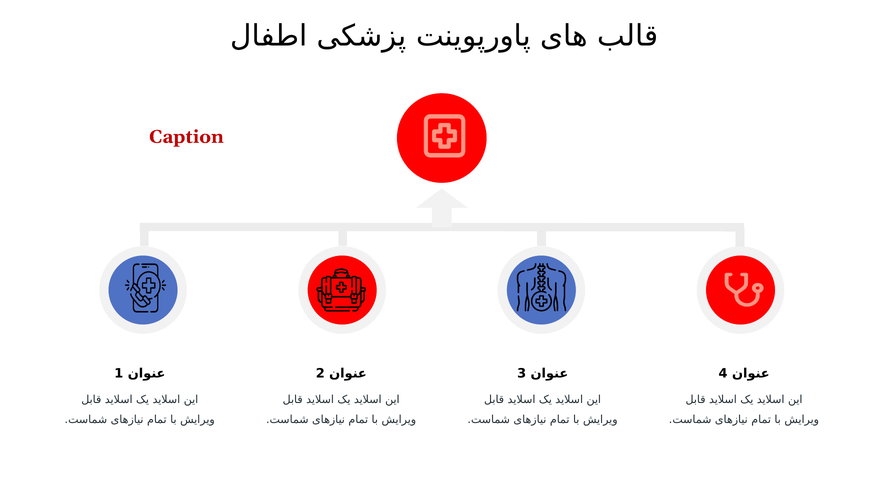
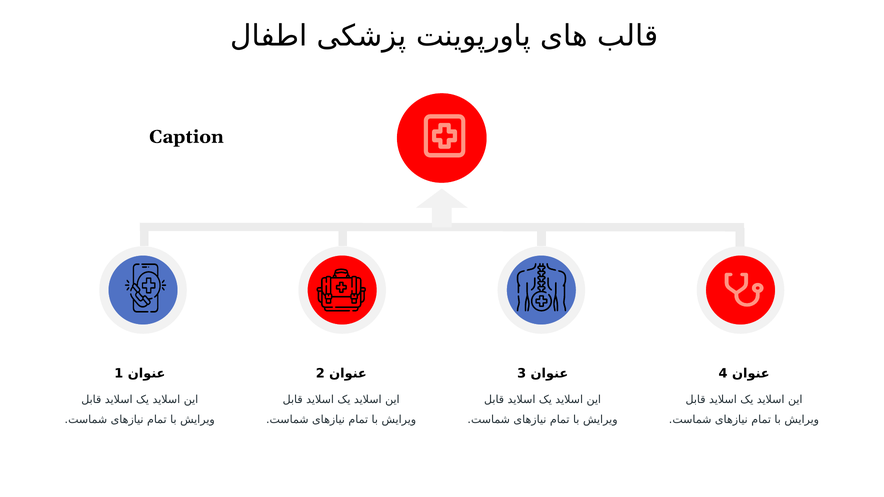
Caption colour: red -> black
